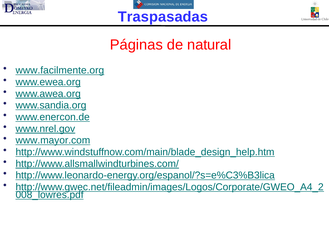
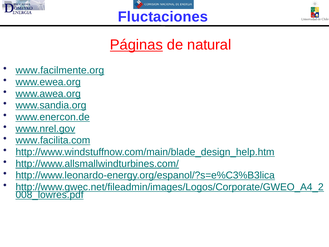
Traspasadas: Traspasadas -> Fluctaciones
Páginas underline: none -> present
www.mayor.com: www.mayor.com -> www.facilita.com
